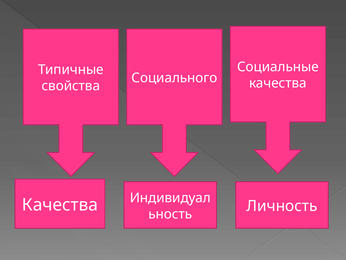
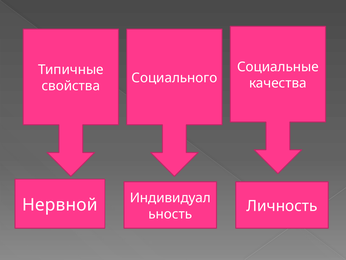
Качества at (60, 205): Качества -> Нервной
